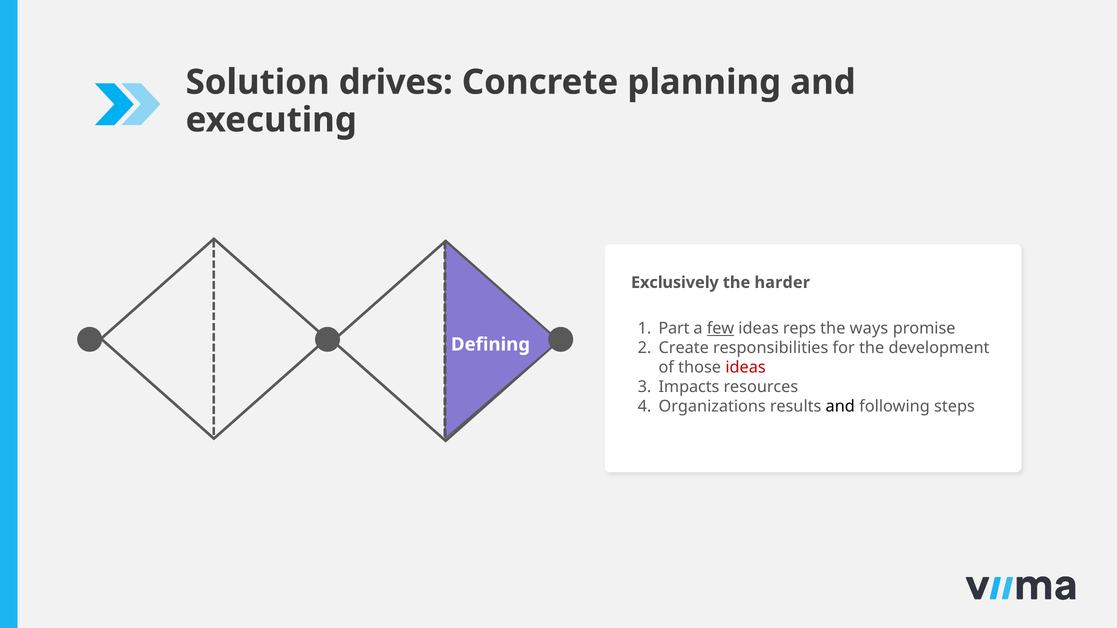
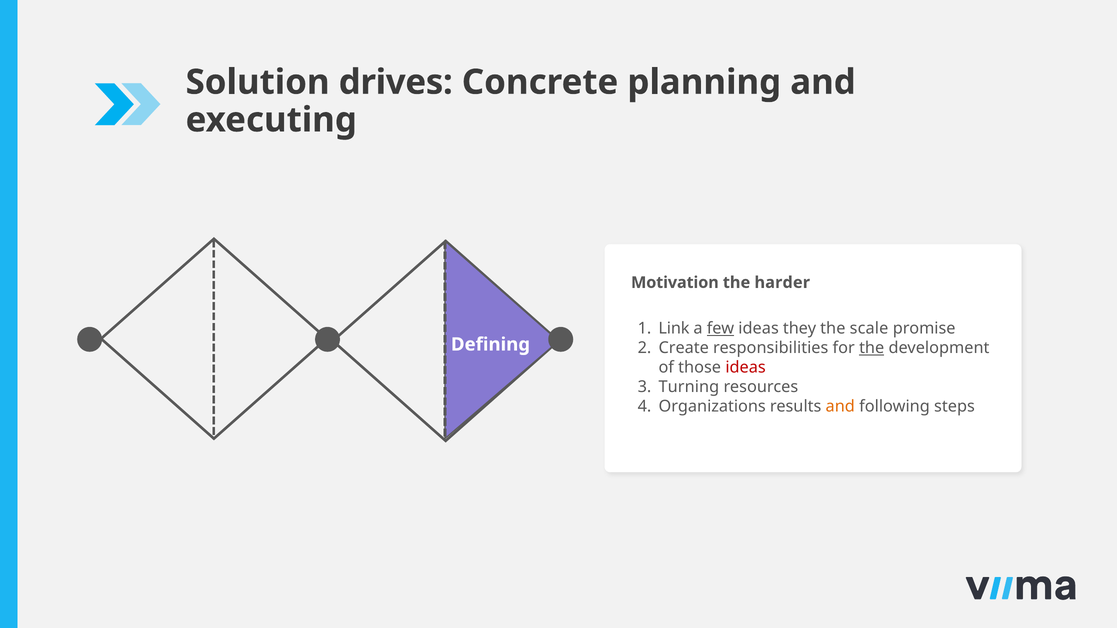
Exclusively: Exclusively -> Motivation
Part: Part -> Link
reps: reps -> they
ways: ways -> scale
the at (872, 348) underline: none -> present
Impacts: Impacts -> Turning
and at (840, 407) colour: black -> orange
